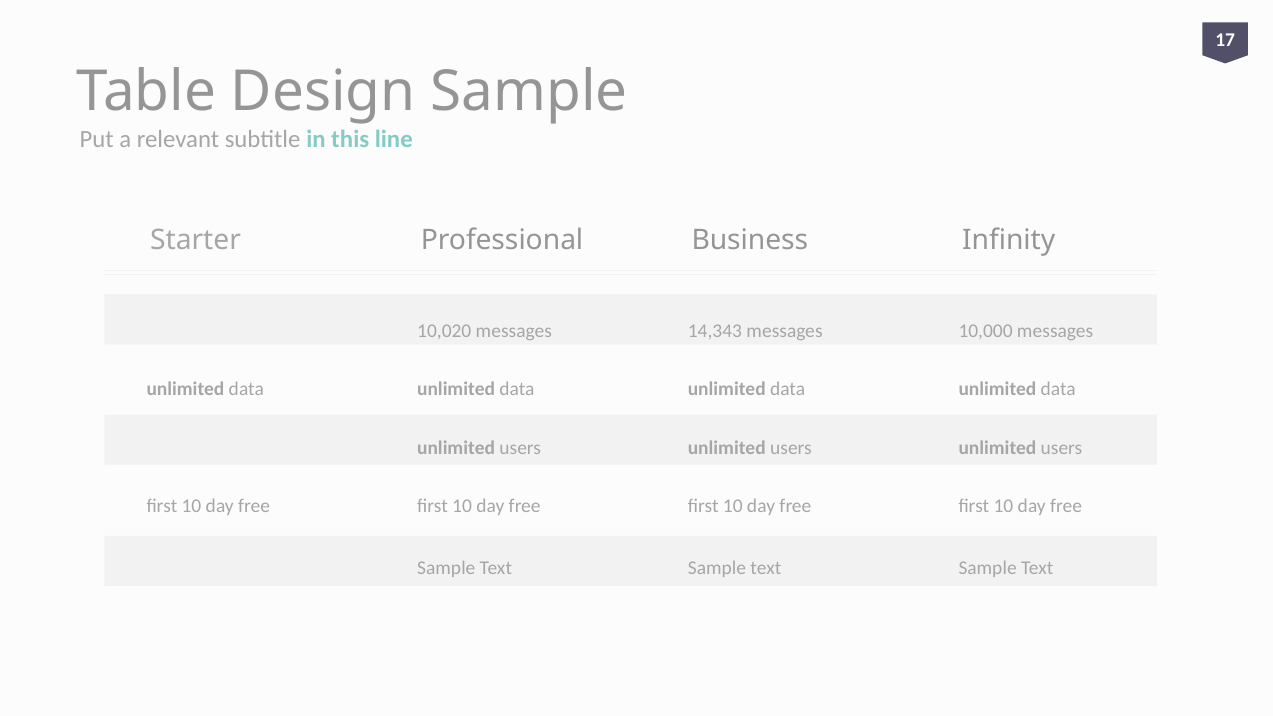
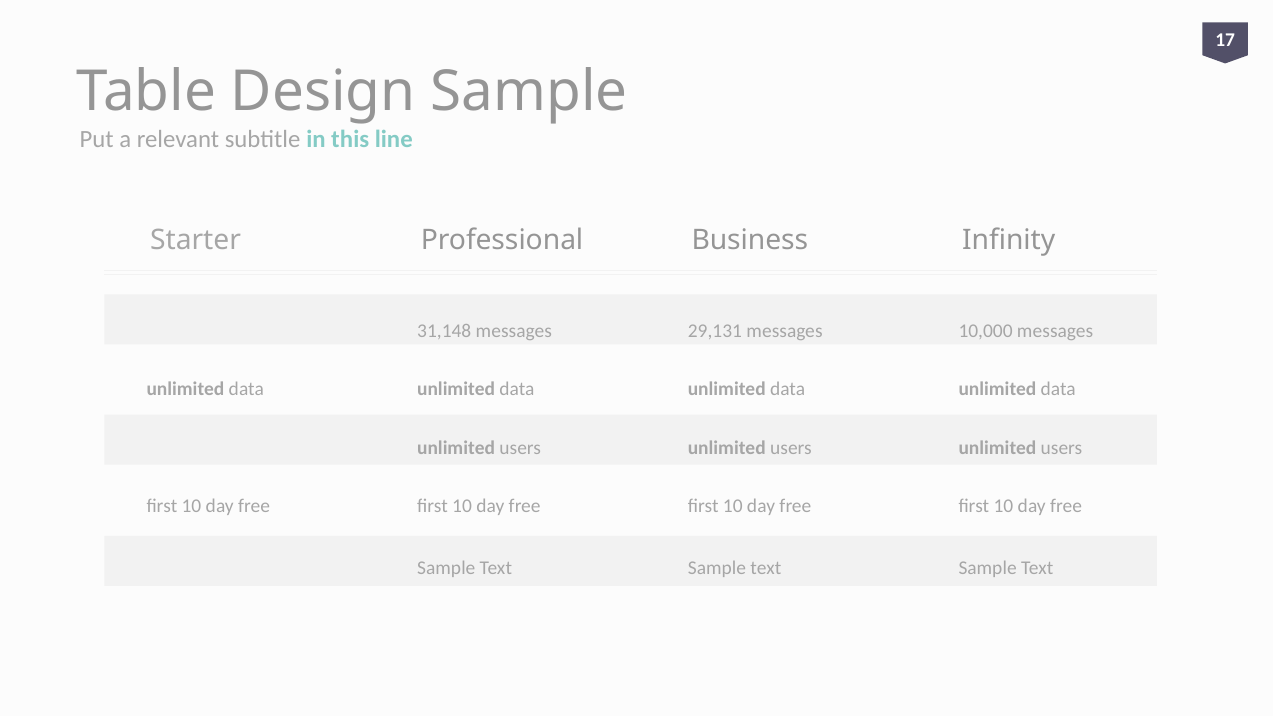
10,020: 10,020 -> 31,148
14,343: 14,343 -> 29,131
